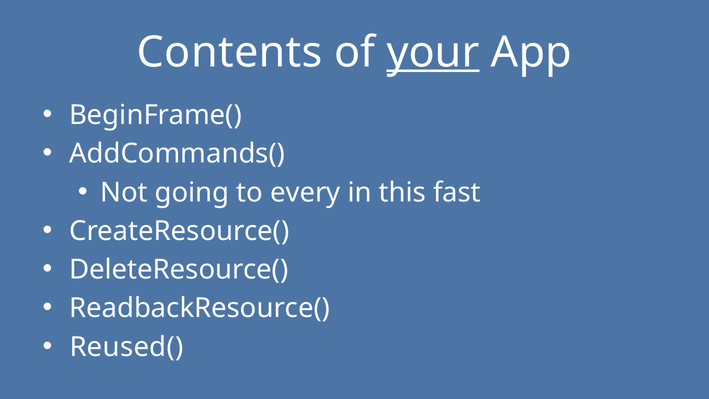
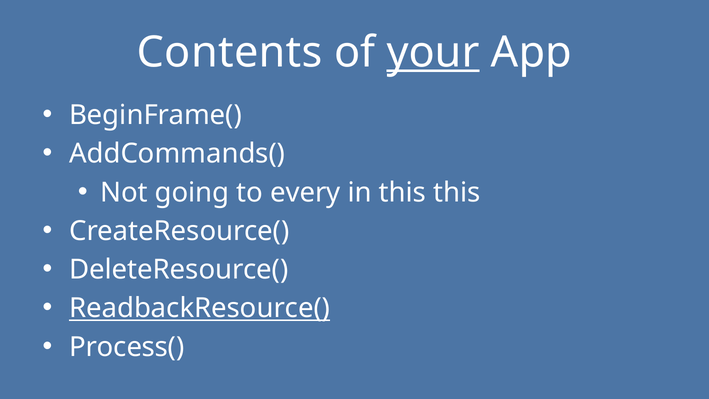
this fast: fast -> this
ReadbackResource( underline: none -> present
Reused(: Reused( -> Process(
